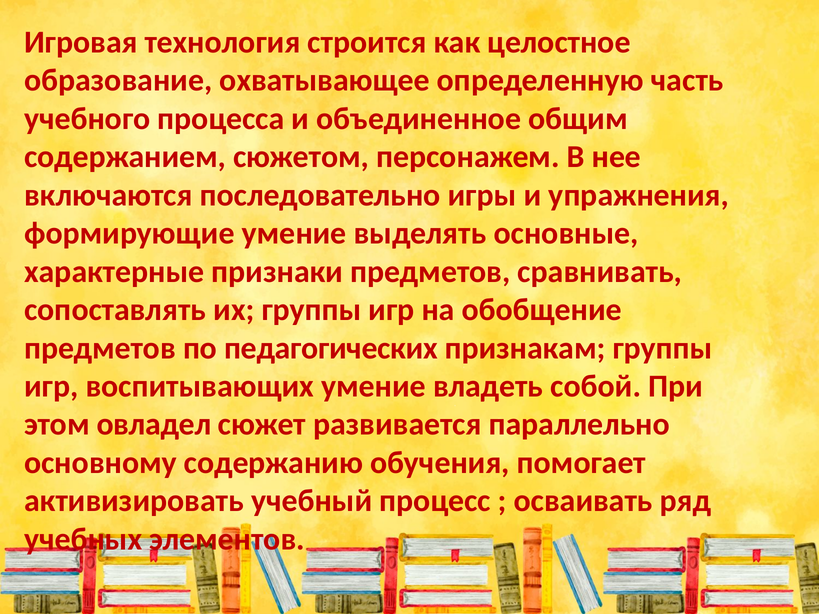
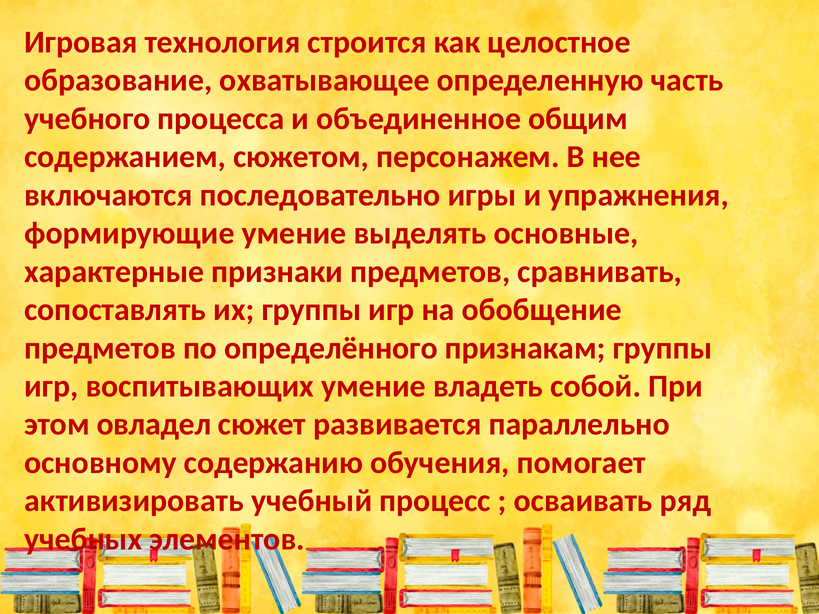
педагогических: педагогических -> определённого
